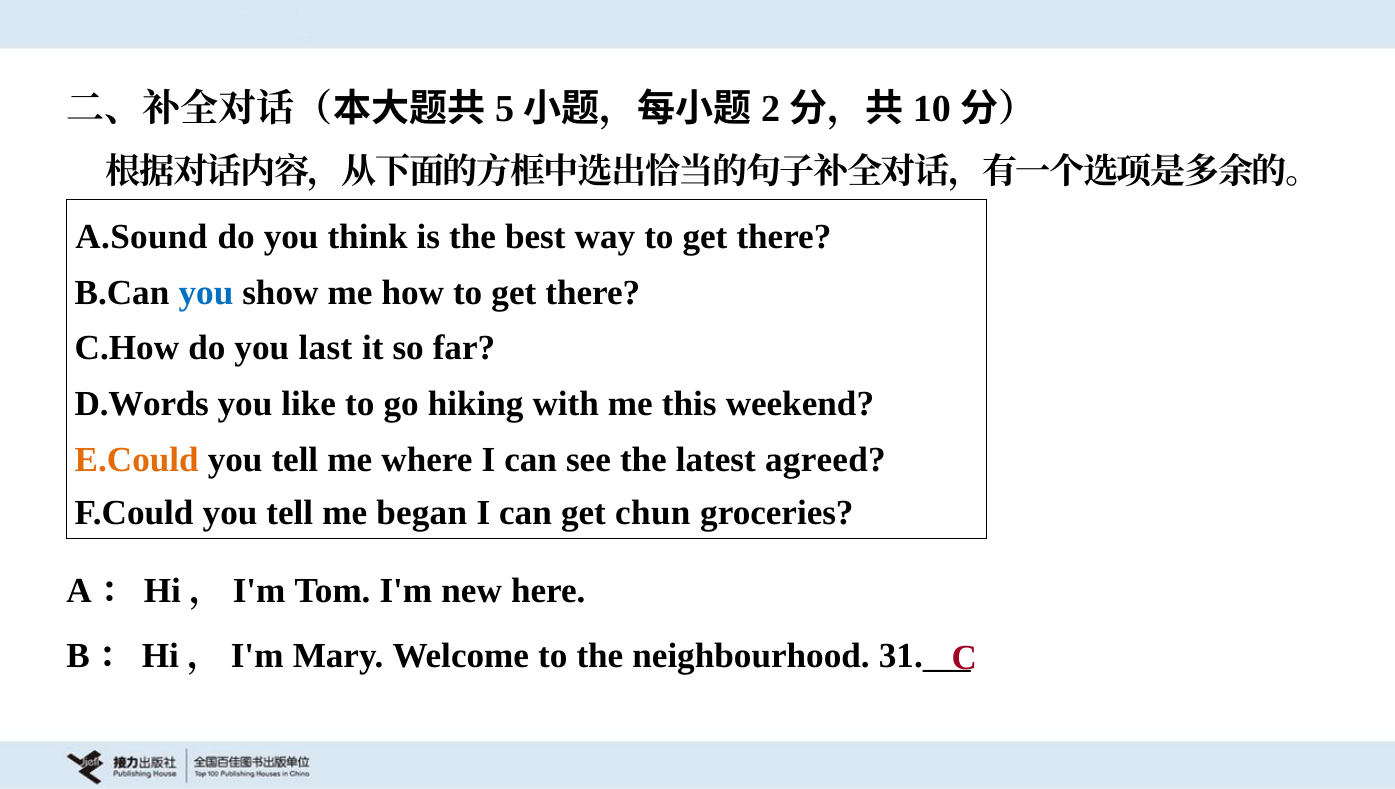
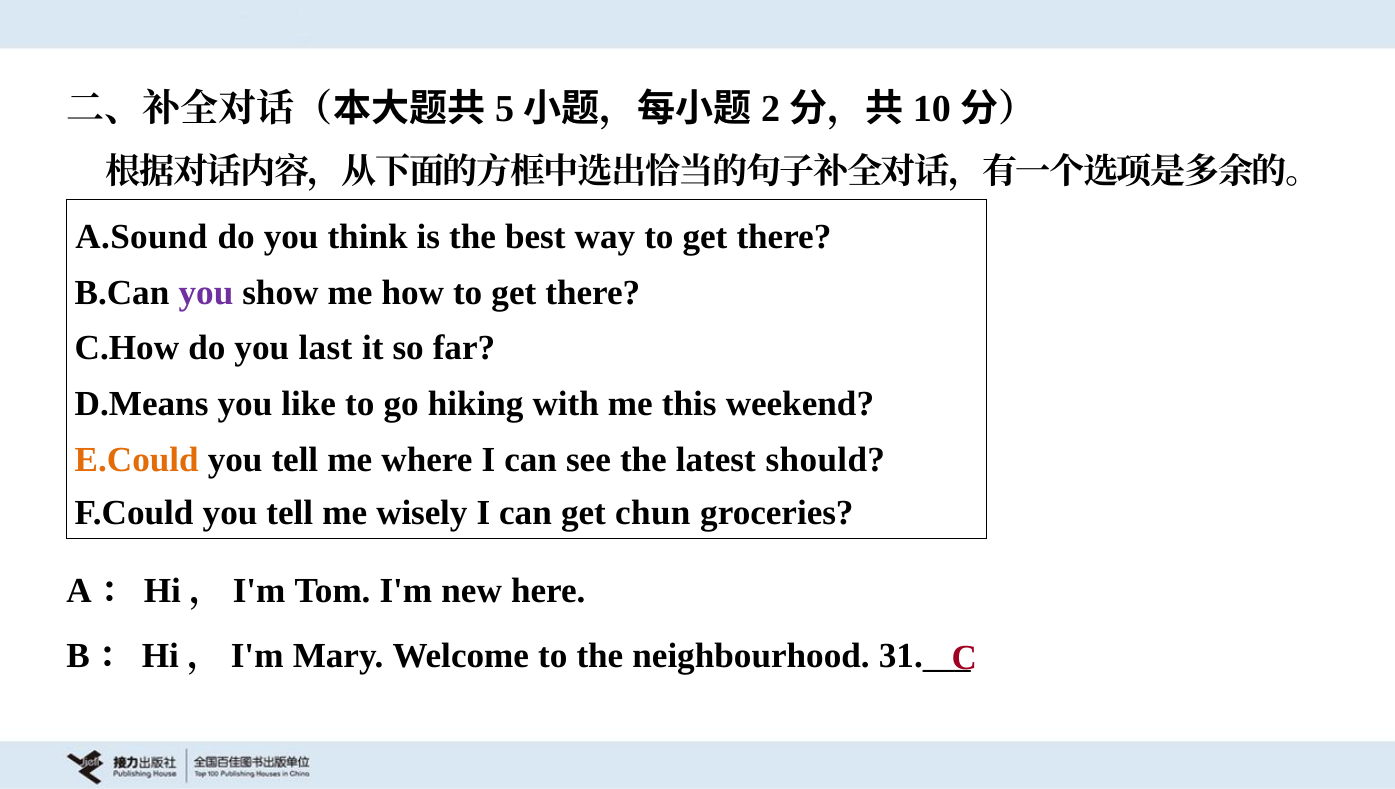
you at (206, 293) colour: blue -> purple
D.Words: D.Words -> D.Means
agreed: agreed -> should
began: began -> wisely
